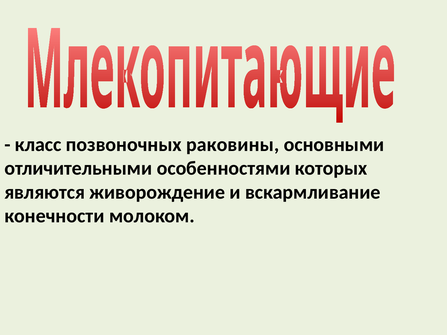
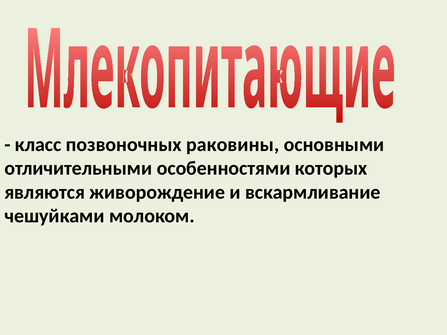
конечности: конечности -> чешуйками
